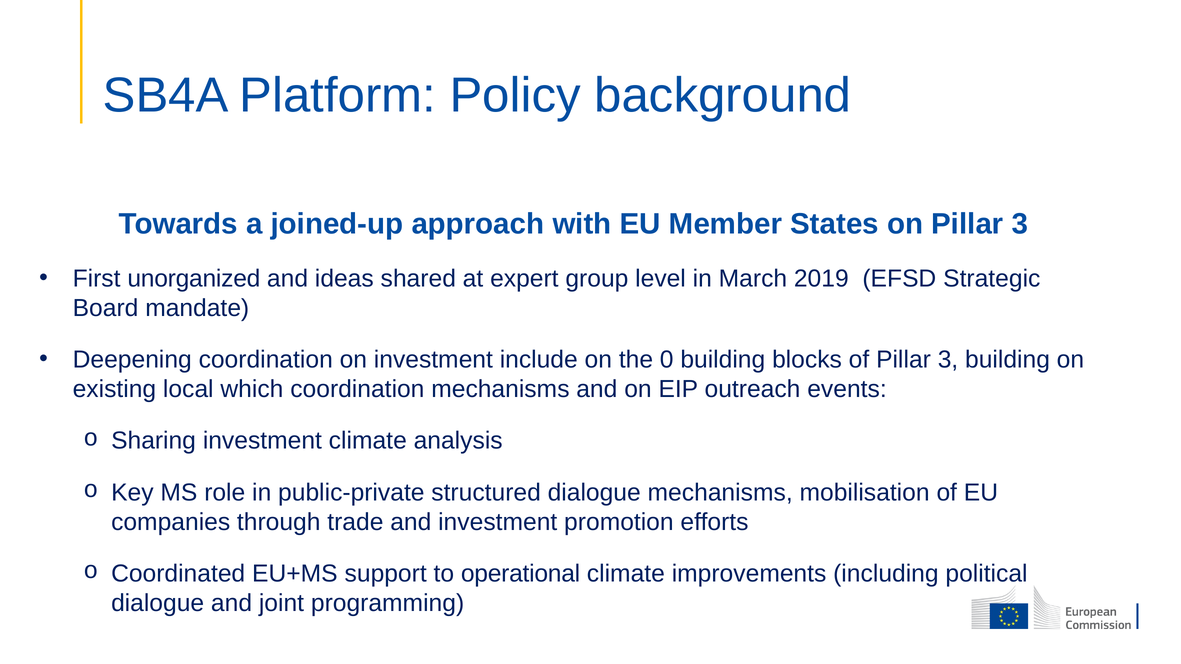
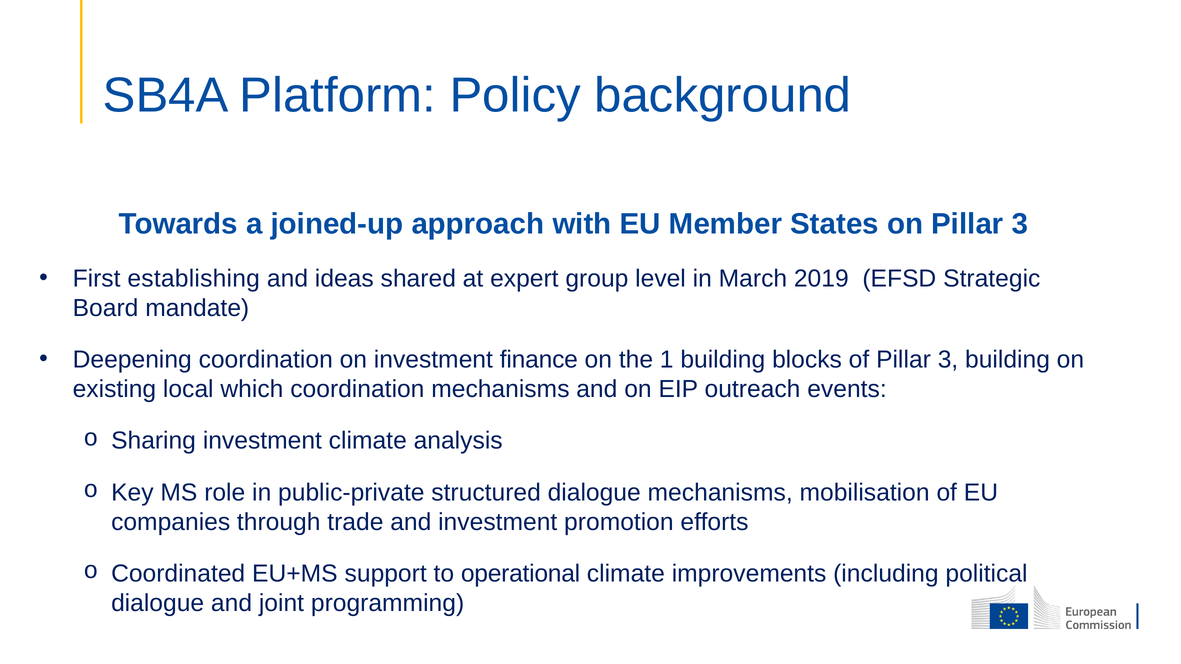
unorganized: unorganized -> establishing
include: include -> finance
0: 0 -> 1
